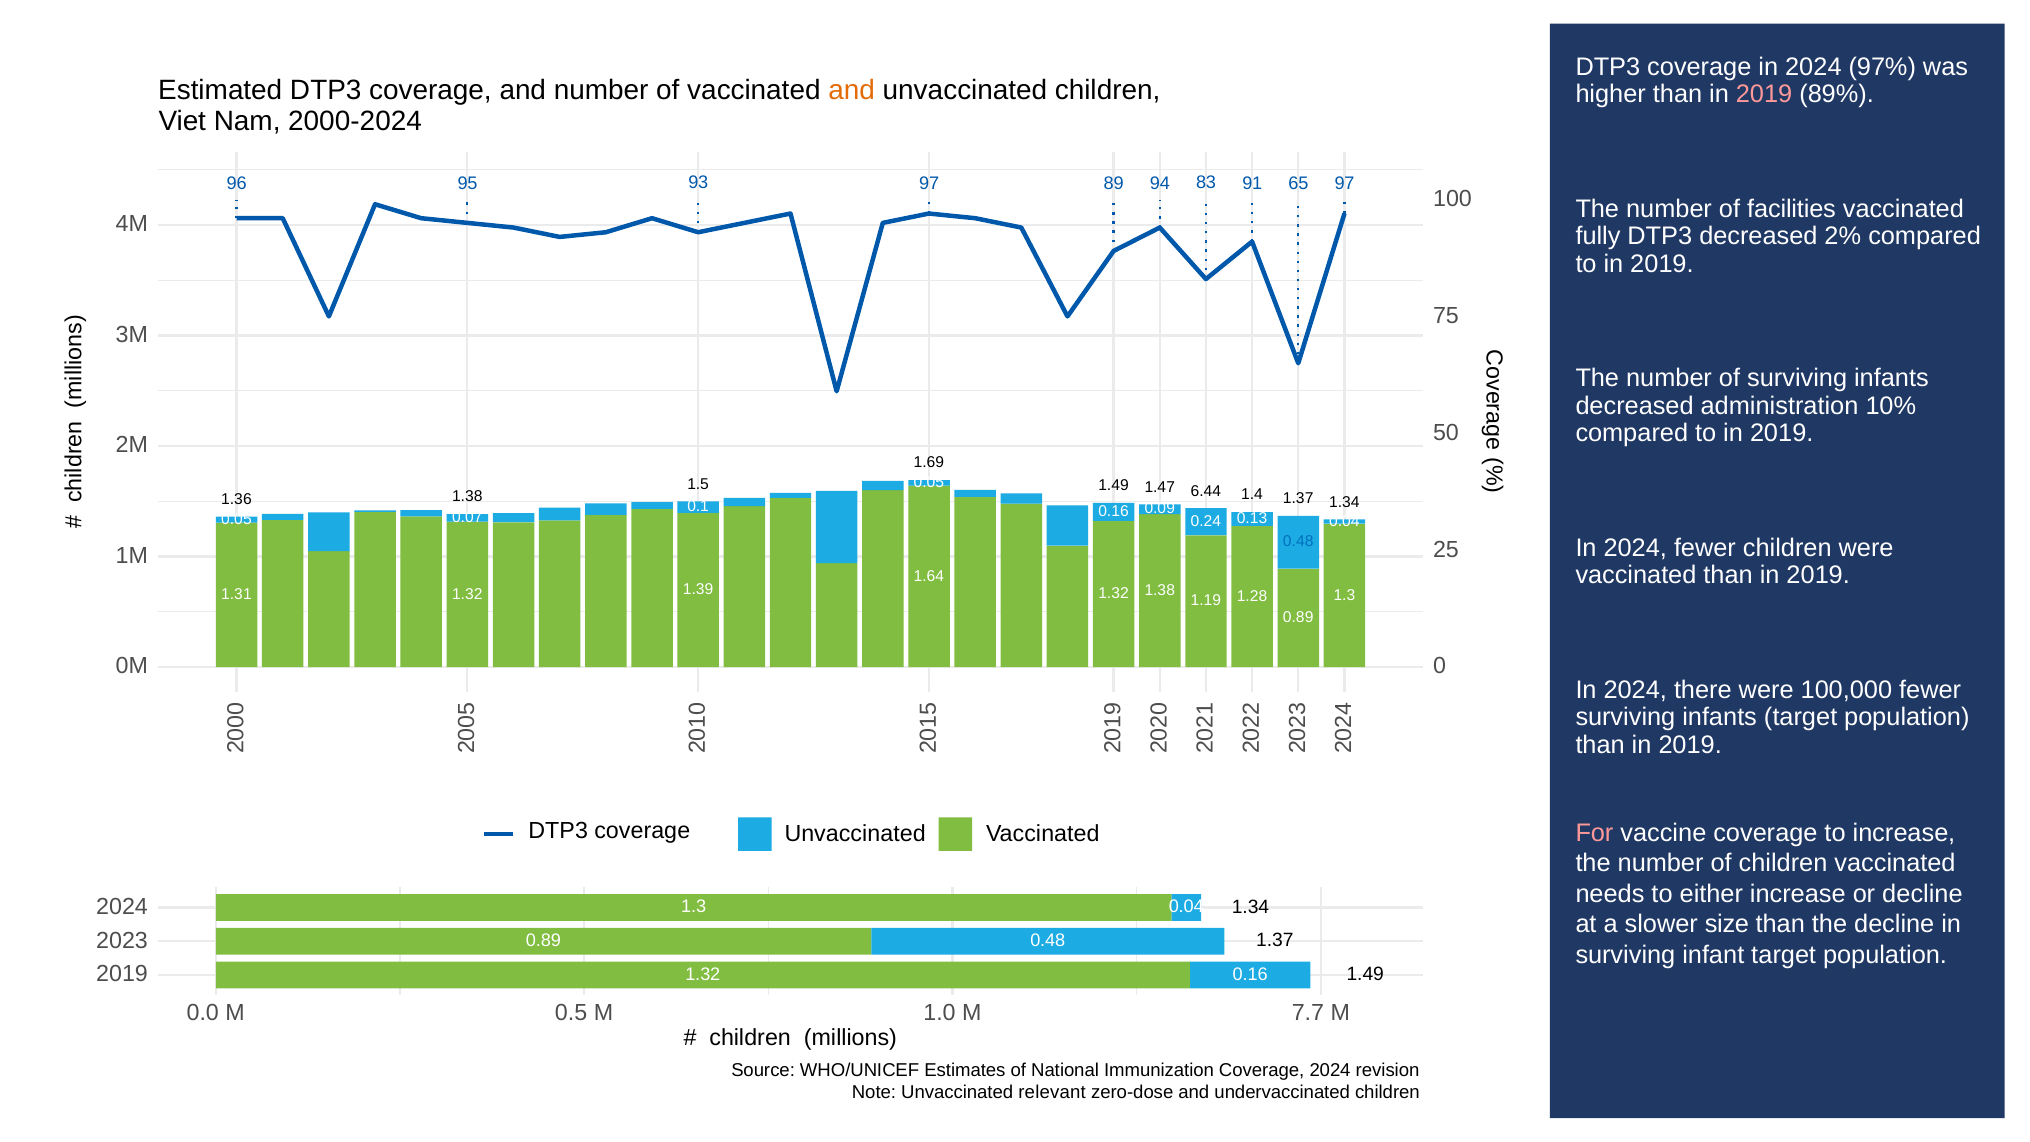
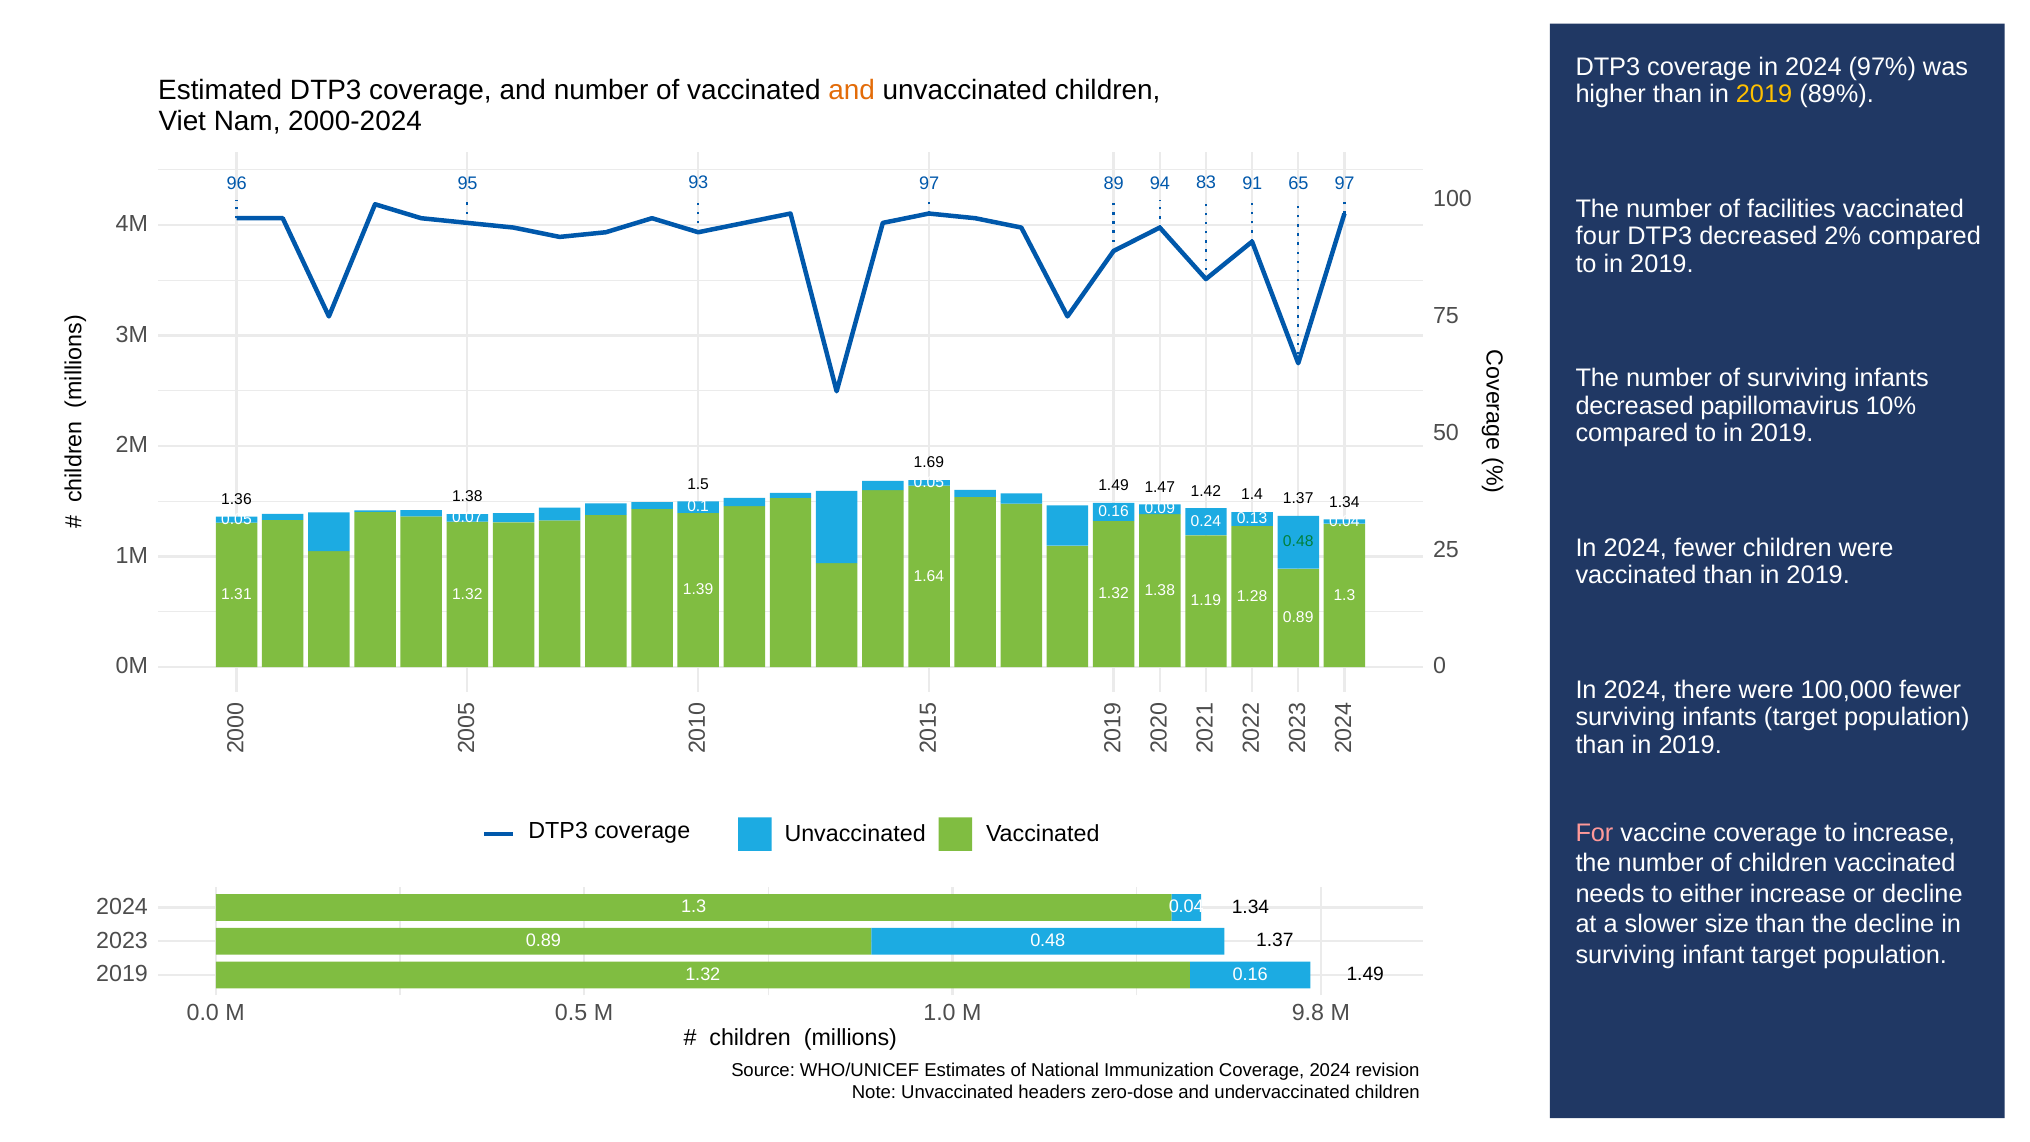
2019 at (1764, 94) colour: pink -> yellow
fully: fully -> four
administration: administration -> papillomavirus
6.44: 6.44 -> 1.42
0.48 at (1298, 542) colour: blue -> green
7.7: 7.7 -> 9.8
relevant: relevant -> headers
